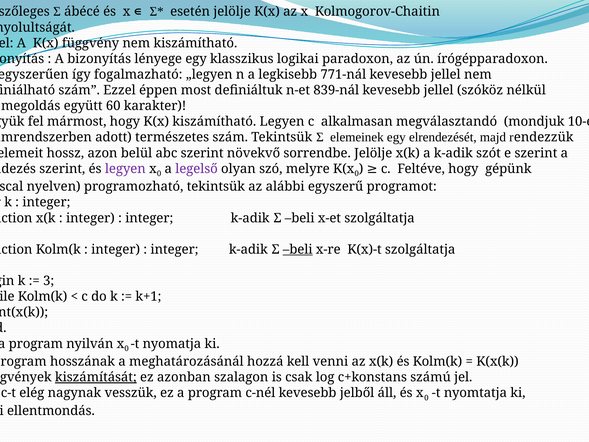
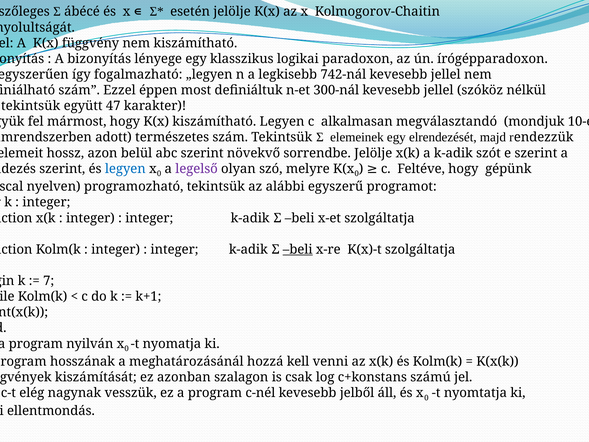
771-nál: 771-nál -> 742-nál
839-nál: 839-nál -> 300-nál
megoldás at (31, 106): megoldás -> tekintsük
60: 60 -> 47
legyen at (125, 169) colour: purple -> blue
3: 3 -> 7
kiszámítását underline: present -> none
